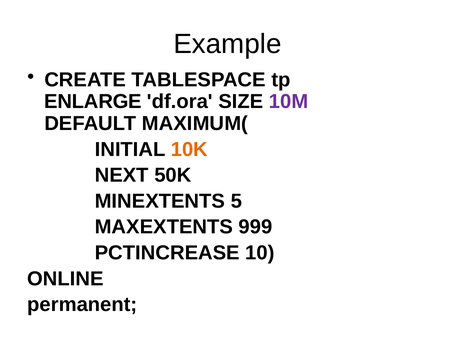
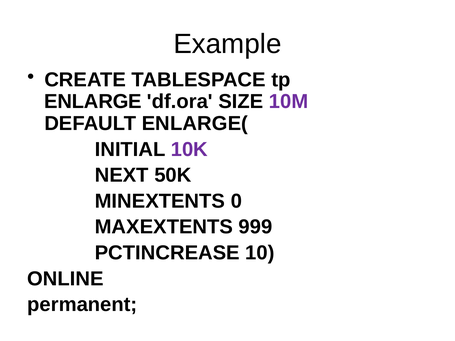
MAXIMUM(: MAXIMUM( -> ENLARGE(
10K colour: orange -> purple
5: 5 -> 0
